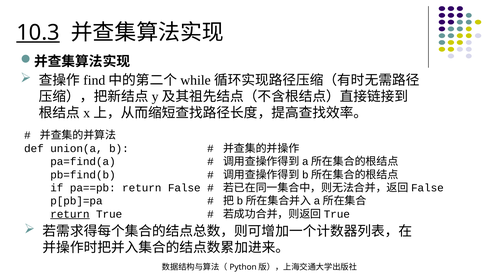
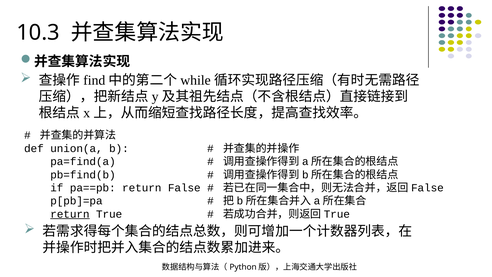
10.3 underline: present -> none
